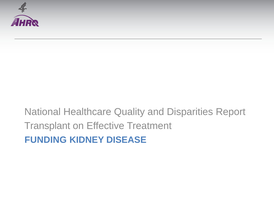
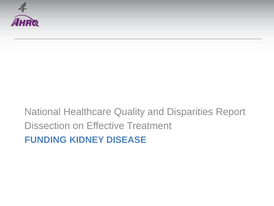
Transplant: Transplant -> Dissection
